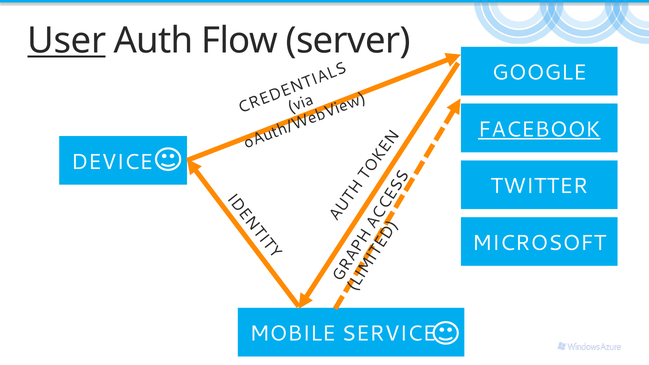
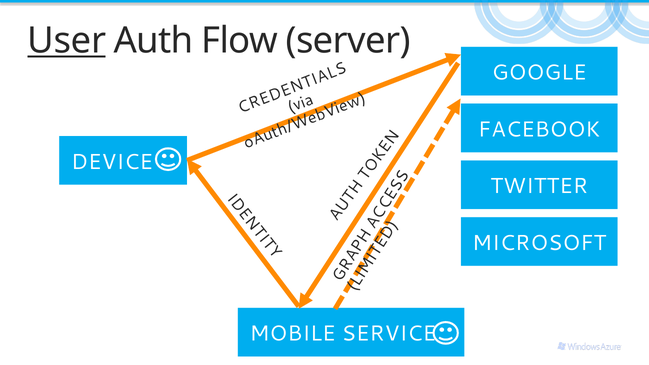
FACEBOOK underline: present -> none
